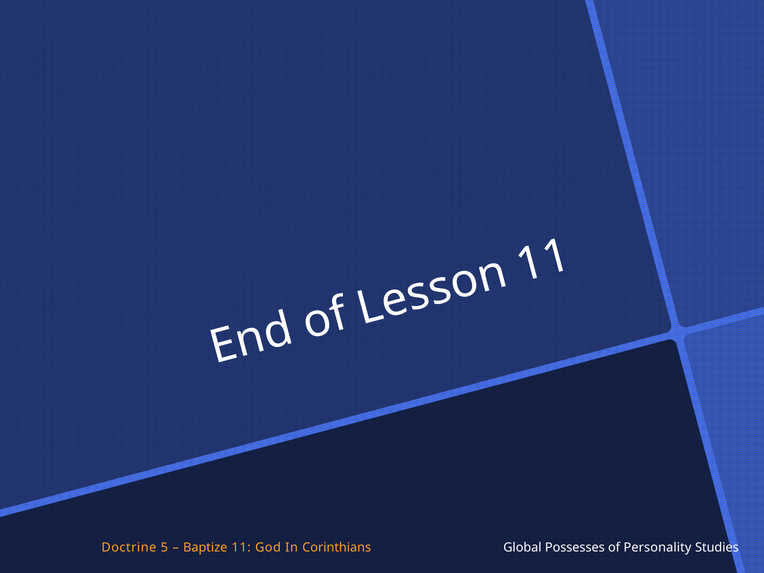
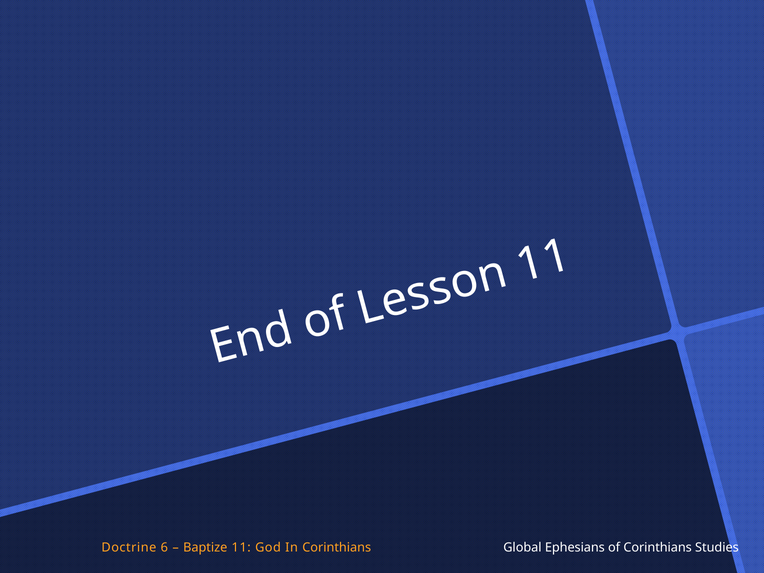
5: 5 -> 6
Possesses: Possesses -> Ephesians
of Personality: Personality -> Corinthians
